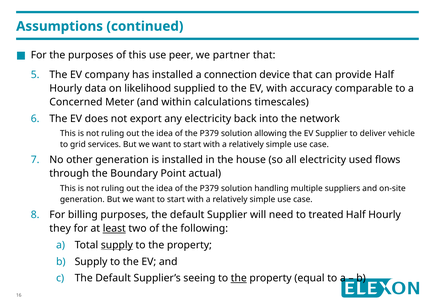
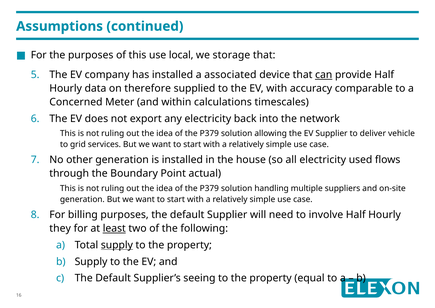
peer: peer -> local
partner: partner -> storage
connection: connection -> associated
can underline: none -> present
likelihood: likelihood -> therefore
treated: treated -> involve
the at (239, 278) underline: present -> none
